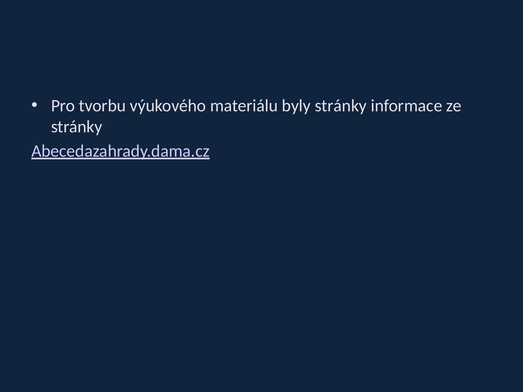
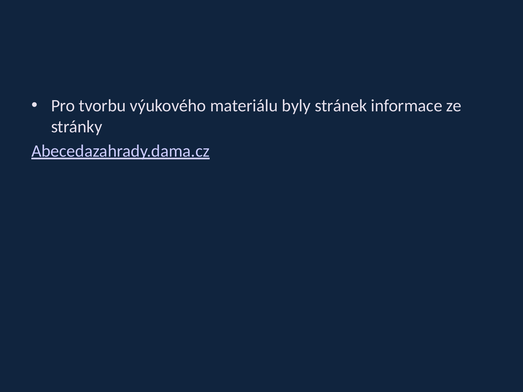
byly stránky: stránky -> stránek
